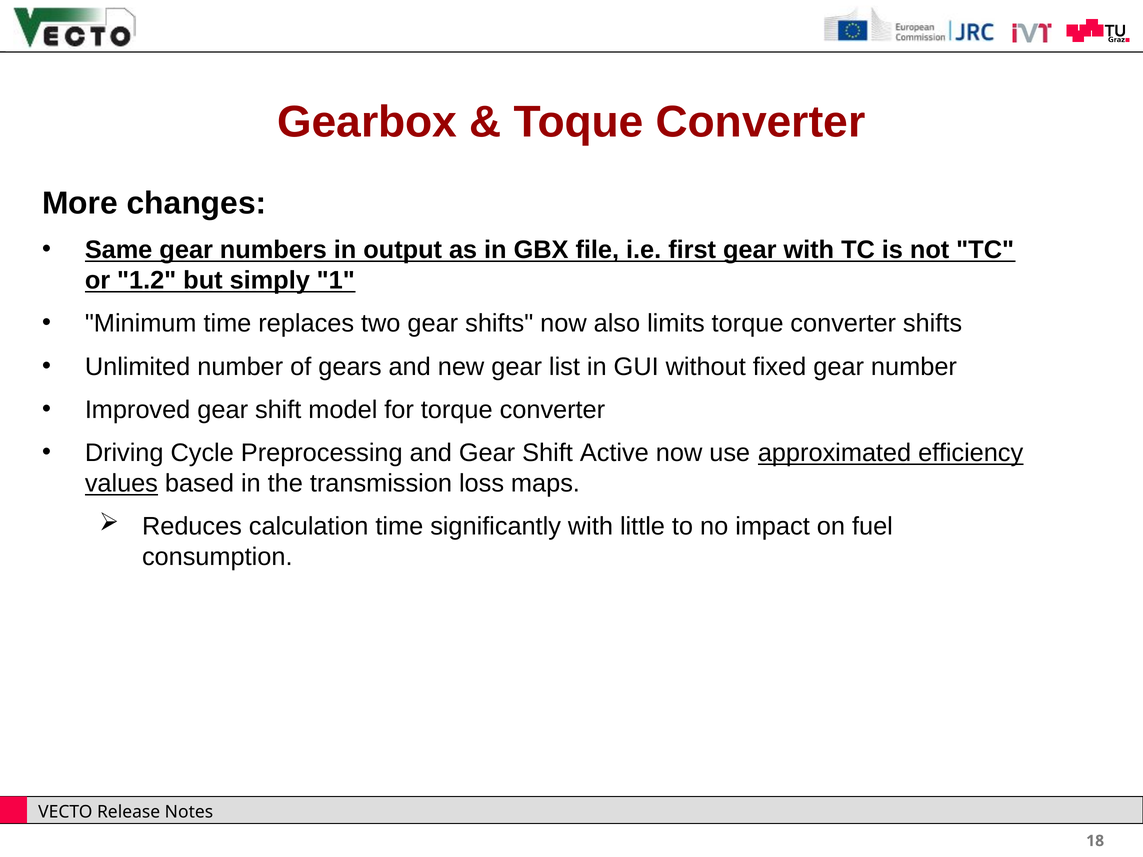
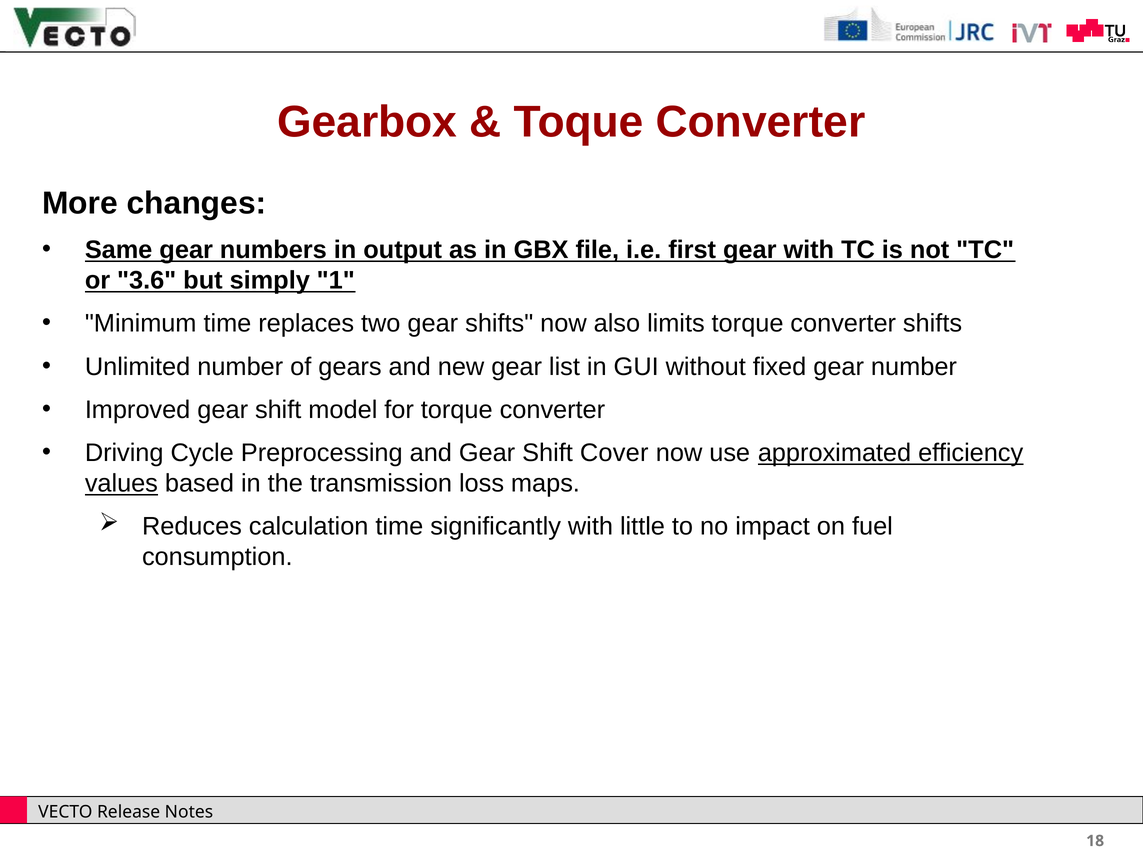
1.2: 1.2 -> 3.6
Active: Active -> Cover
